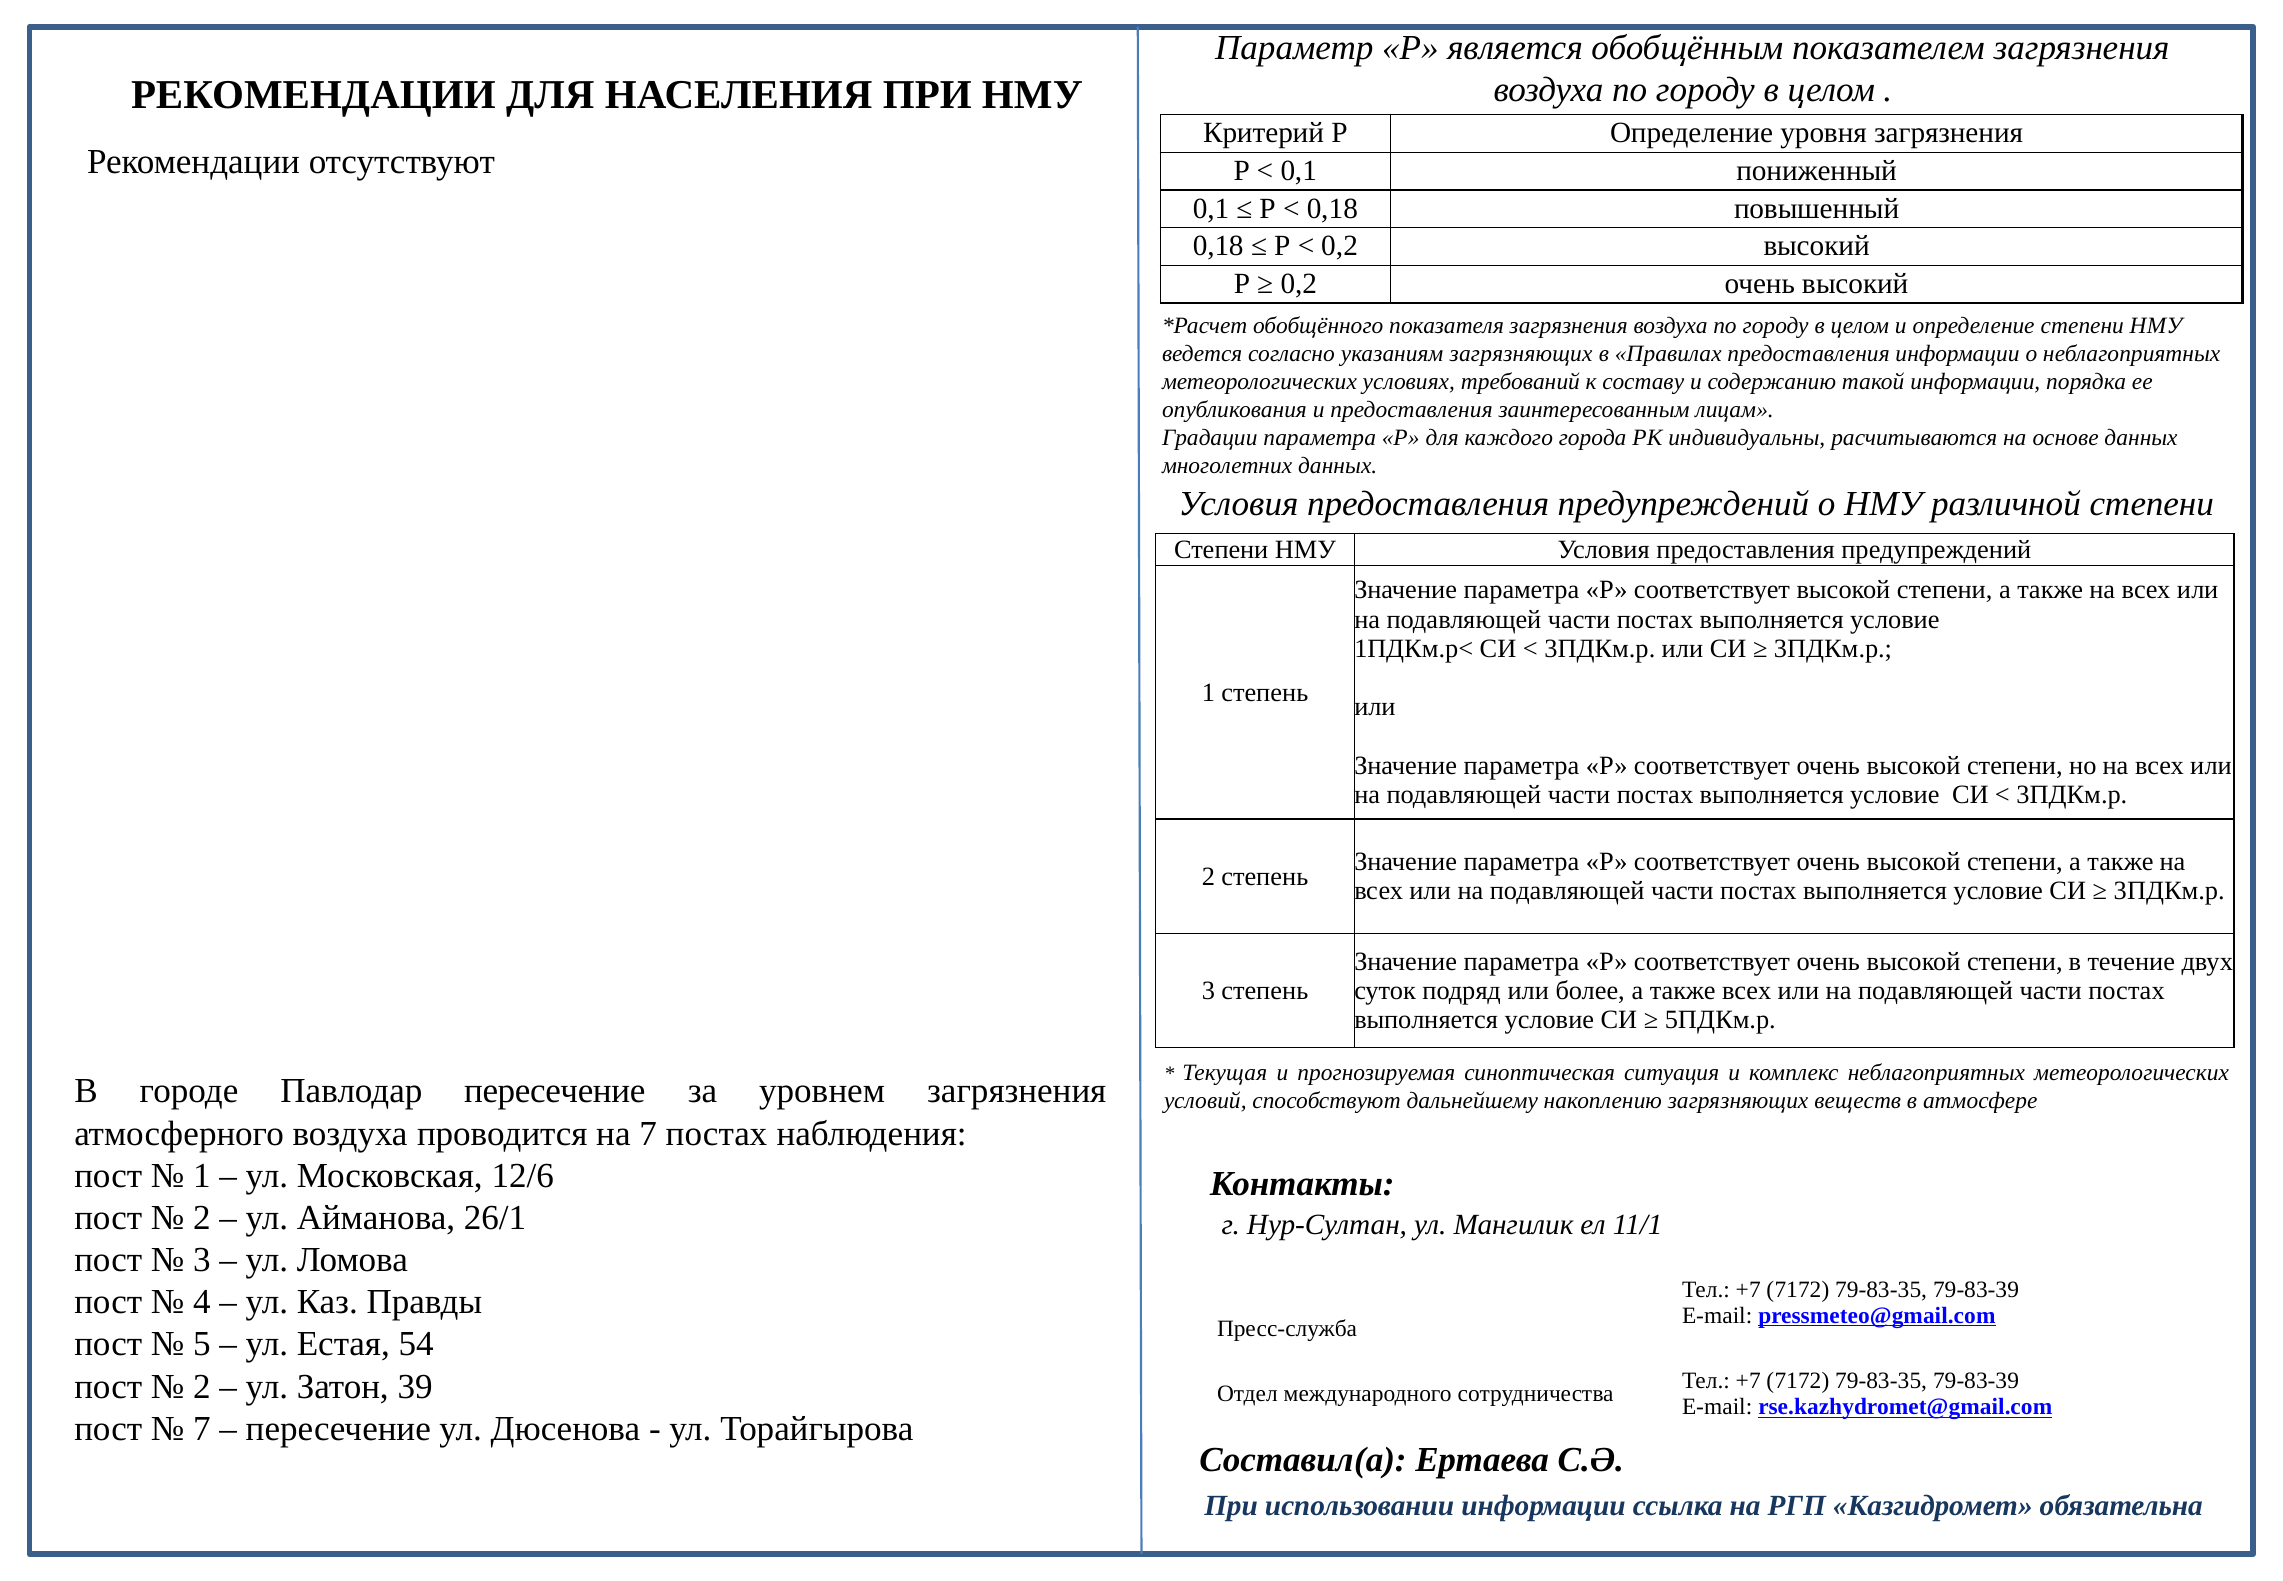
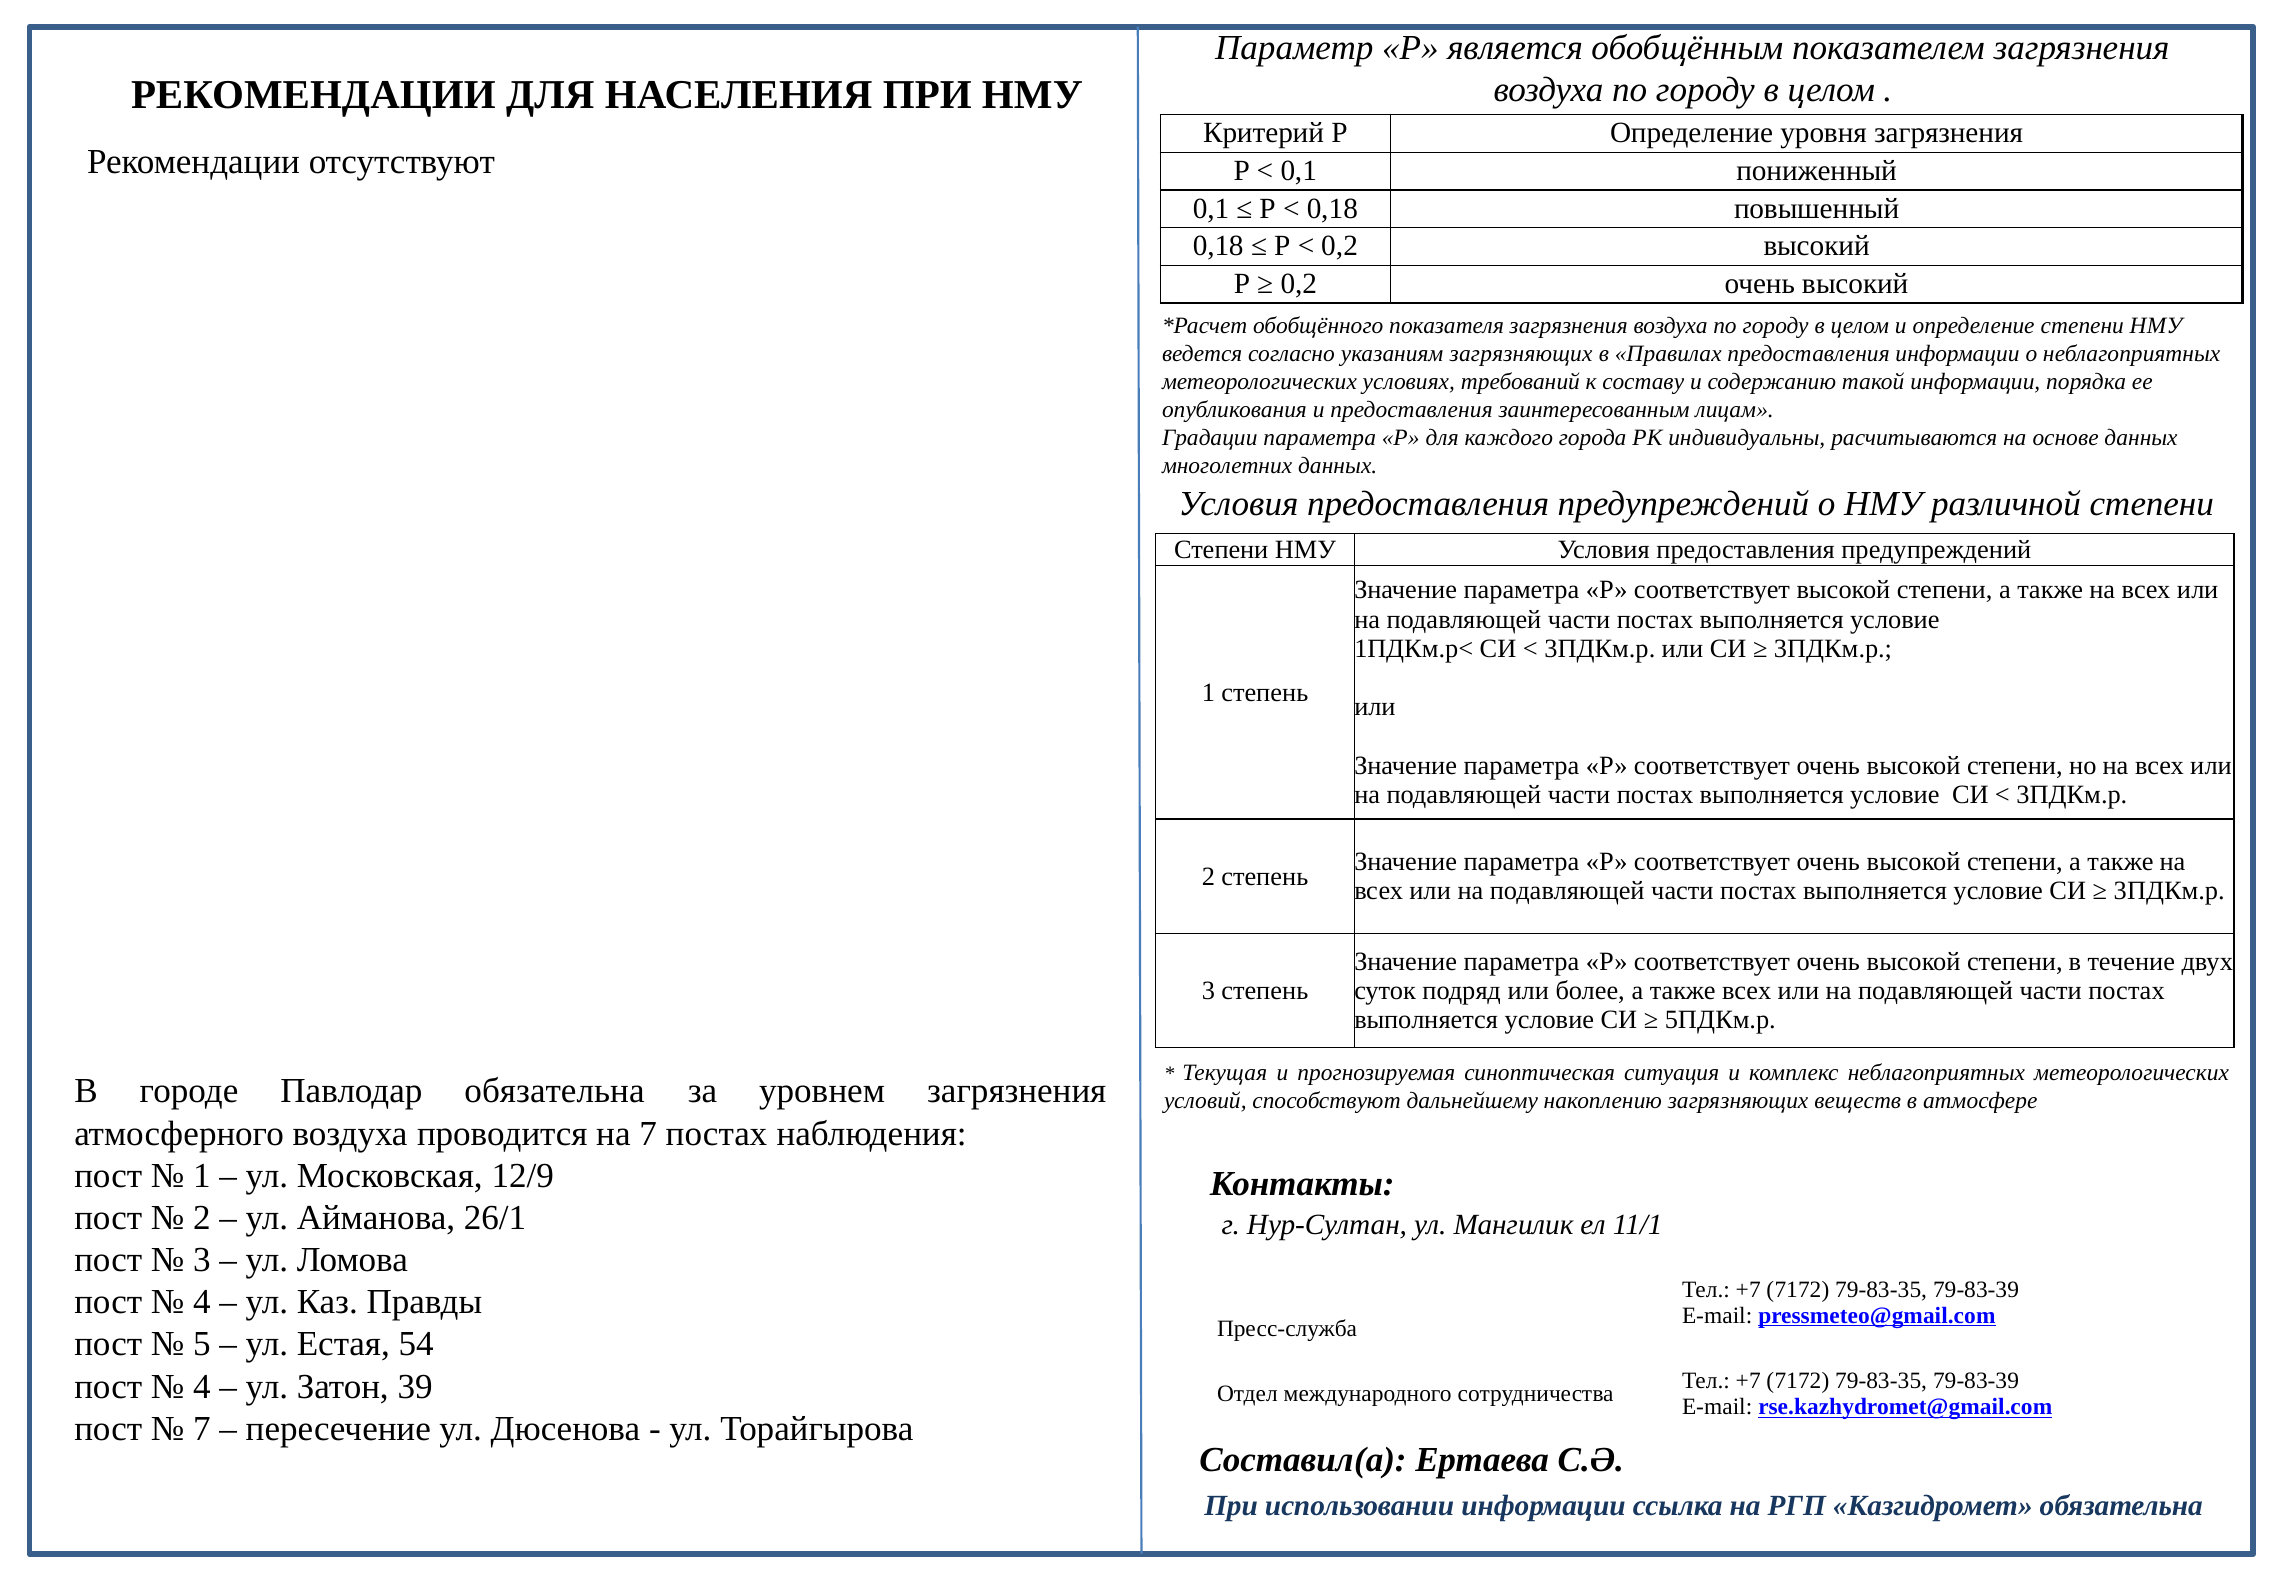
Павлодар пересечение: пересечение -> обязательна
12/6: 12/6 -> 12/9
2 at (202, 1386): 2 -> 4
